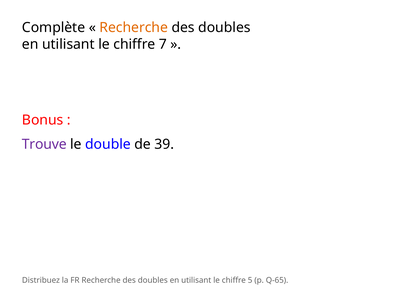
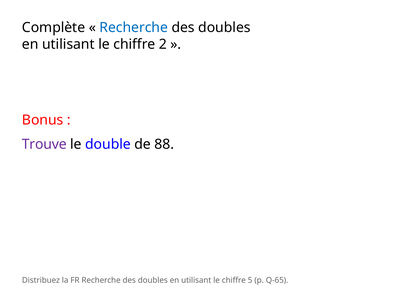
Recherche at (134, 28) colour: orange -> blue
7: 7 -> 2
39: 39 -> 88
